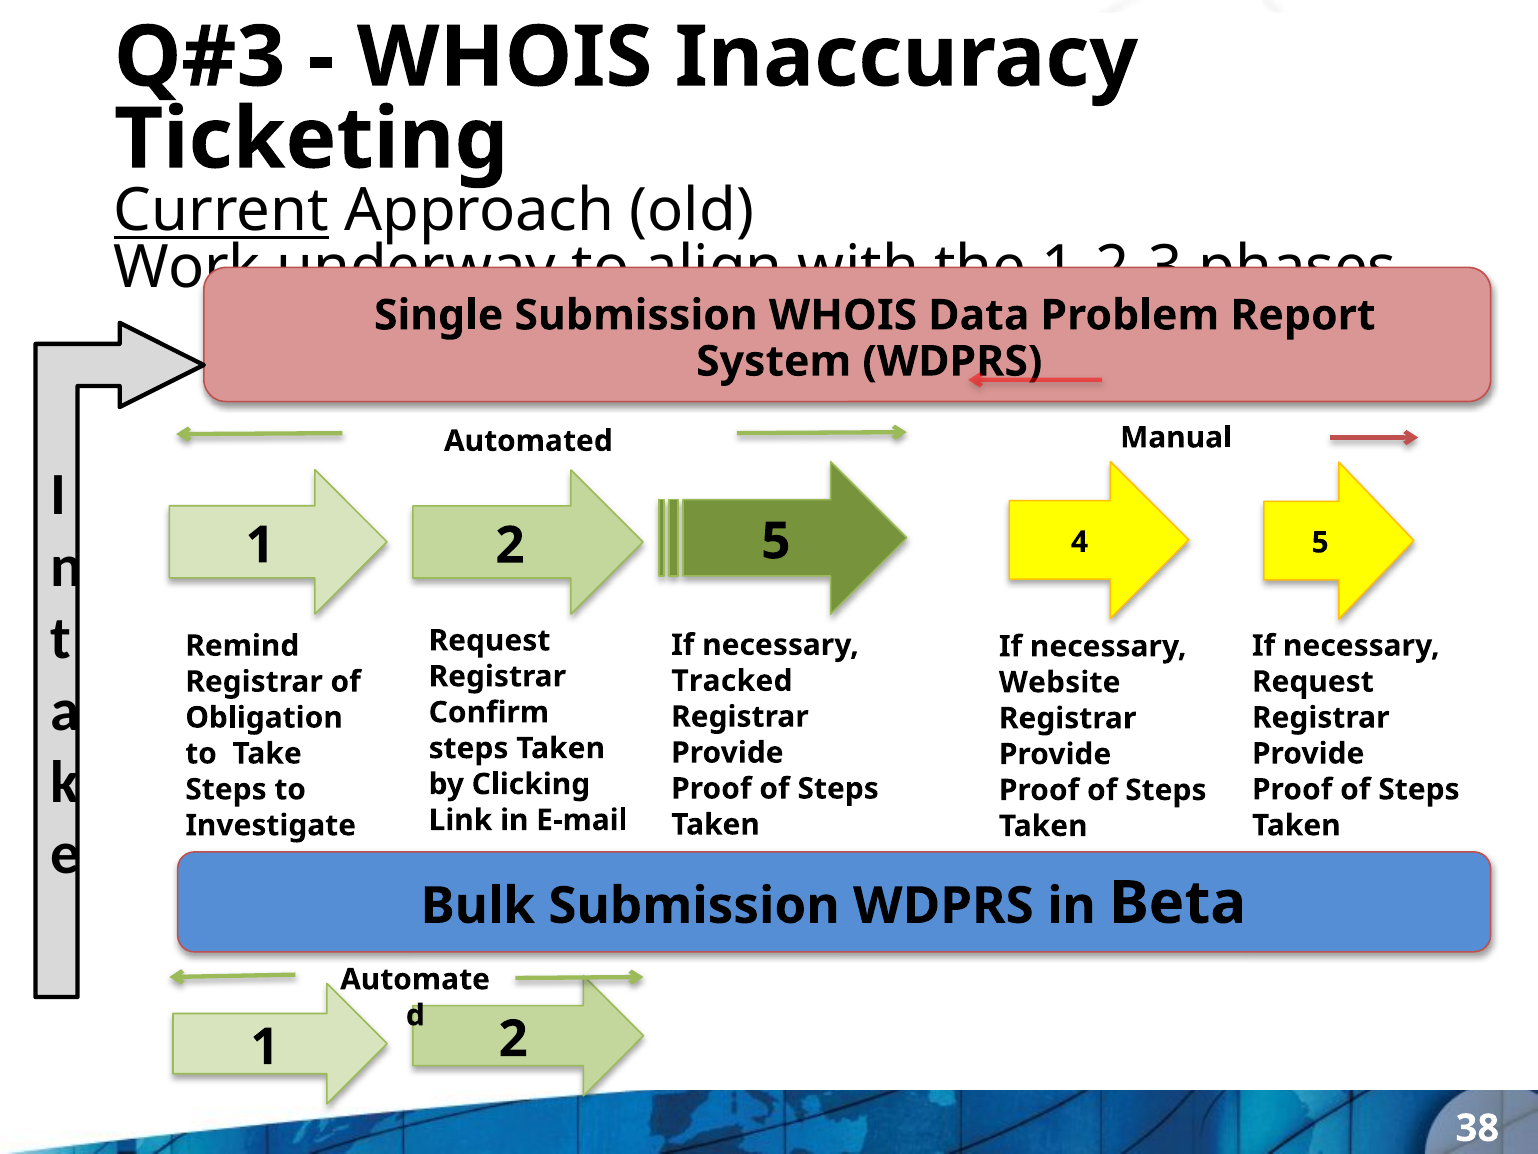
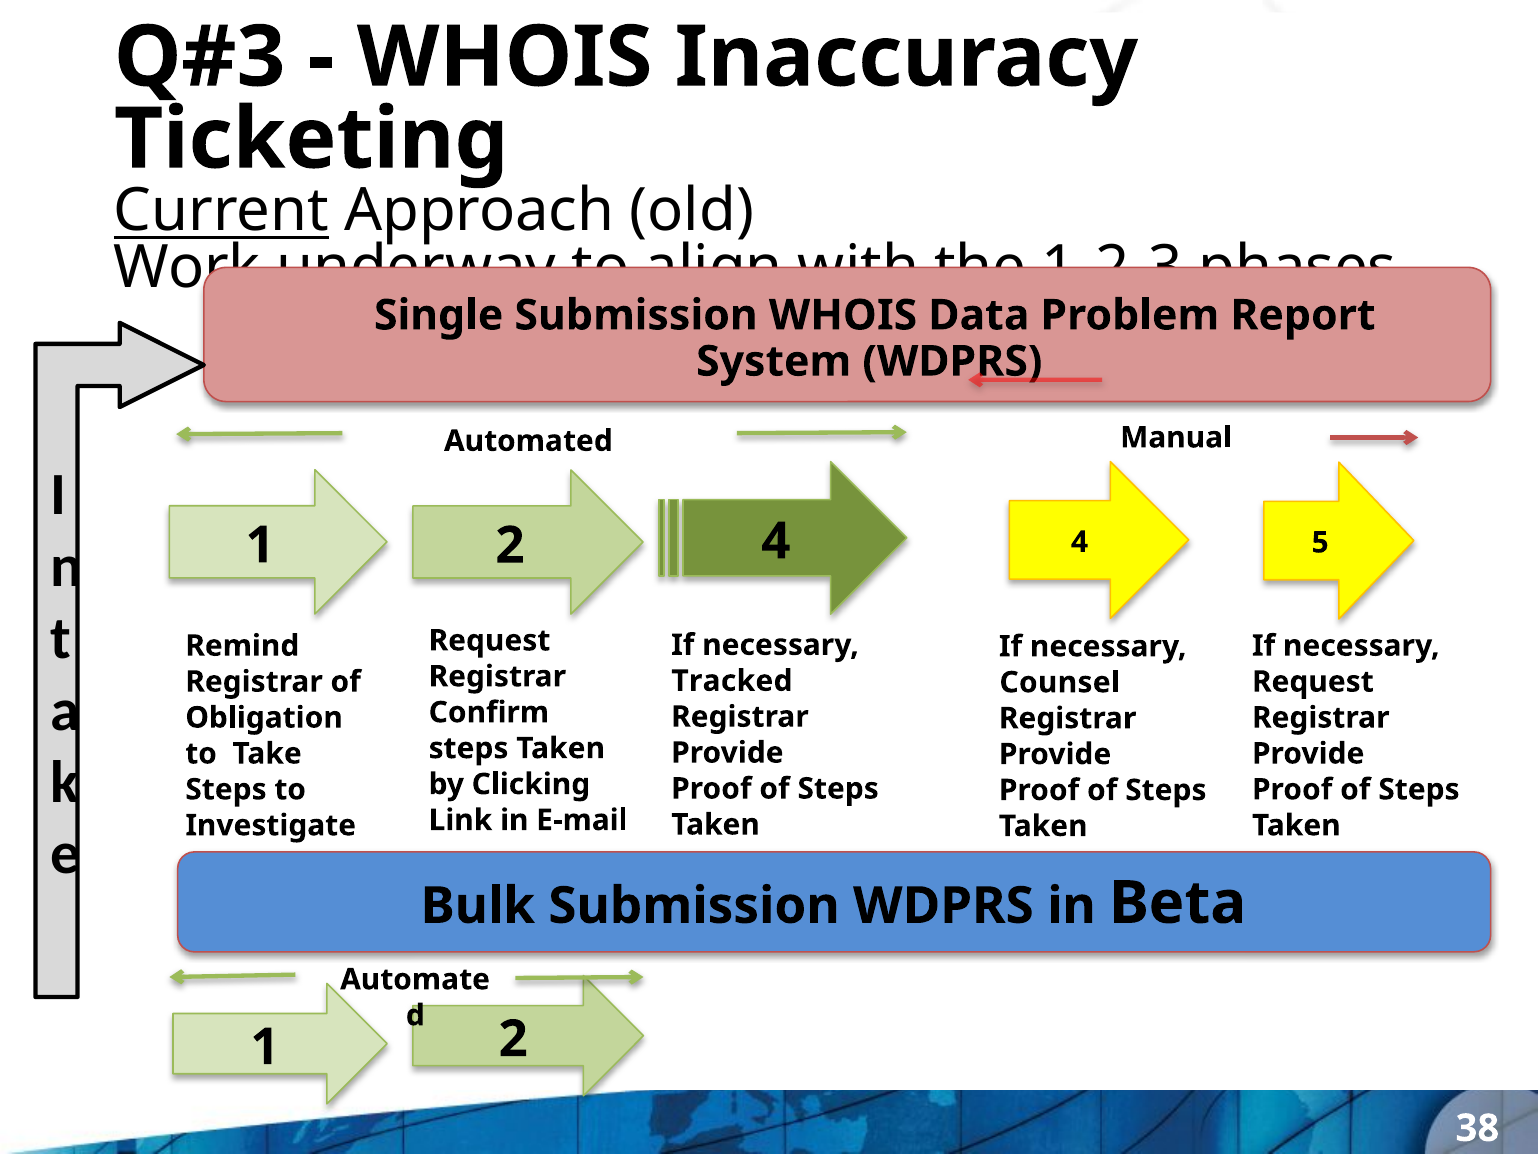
2 5: 5 -> 4
Website: Website -> Counsel
